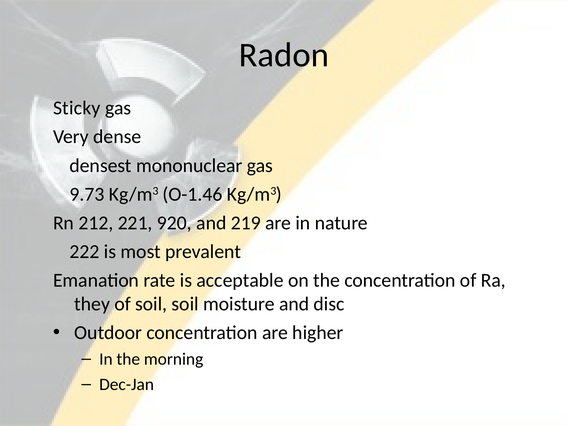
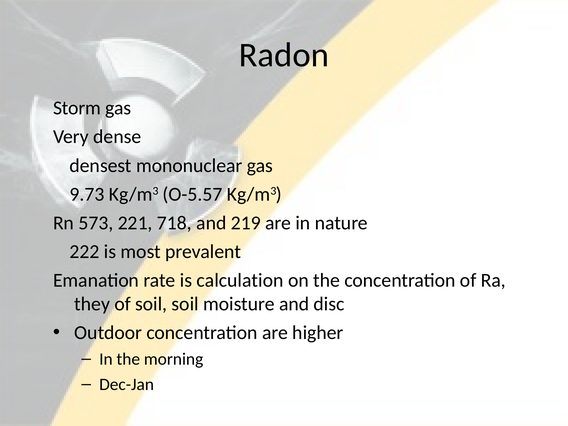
Sticky: Sticky -> Storm
O-1.46: O-1.46 -> O-5.57
212: 212 -> 573
920: 920 -> 718
acceptable: acceptable -> calculation
